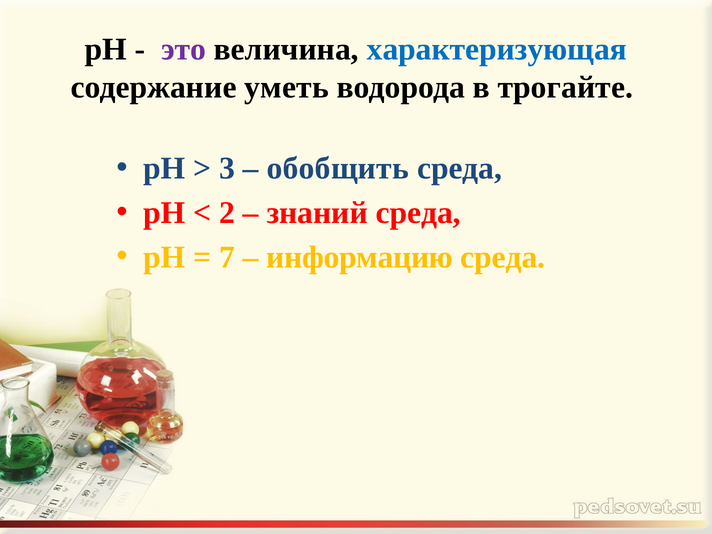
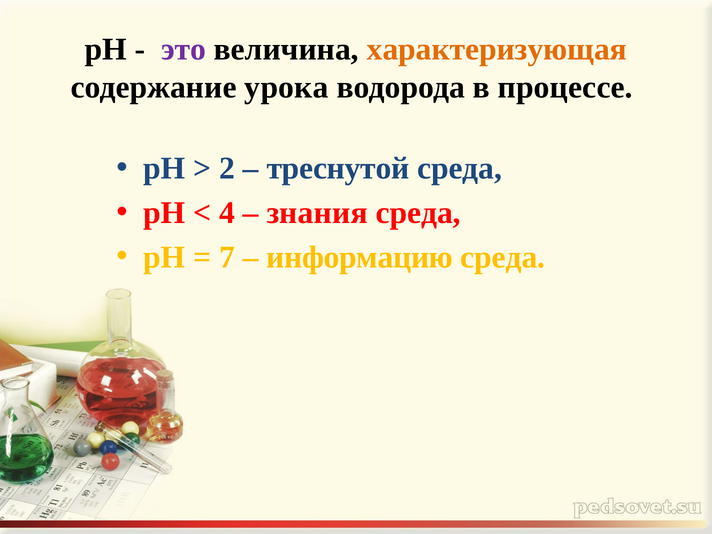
характеризующая colour: blue -> orange
уметь: уметь -> урока
трогайте: трогайте -> процессе
3: 3 -> 2
обобщить: обобщить -> треснутой
2: 2 -> 4
знаний: знаний -> знания
